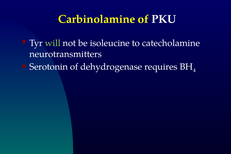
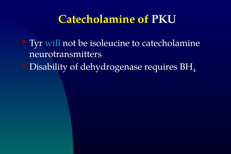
Carbinolamine at (97, 19): Carbinolamine -> Catecholamine
will colour: light green -> light blue
Serotonin: Serotonin -> Disability
